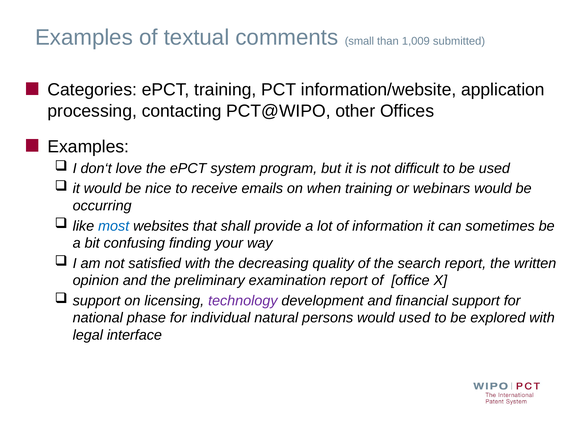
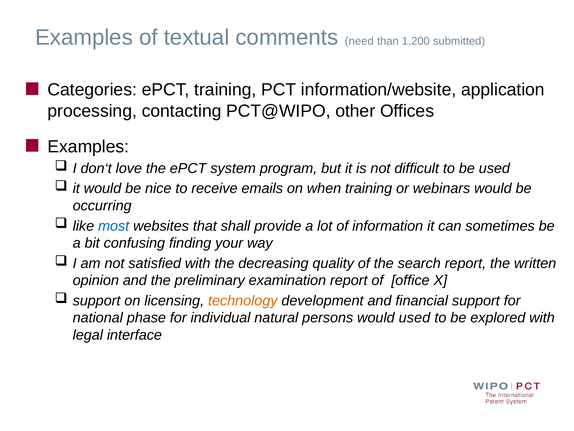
small: small -> need
1,009: 1,009 -> 1,200
technology colour: purple -> orange
